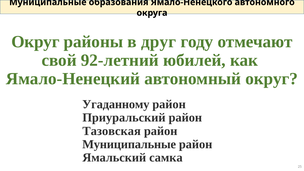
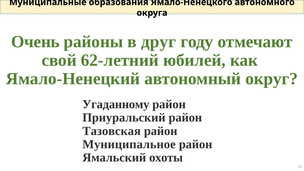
Округ at (35, 42): Округ -> Очень
92-летний: 92-летний -> 62-летний
Муниципальные at (129, 144): Муниципальные -> Муниципальное
самка: самка -> охоты
